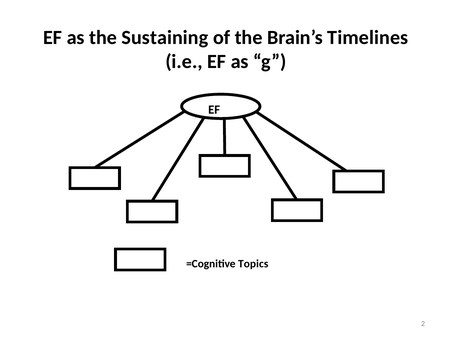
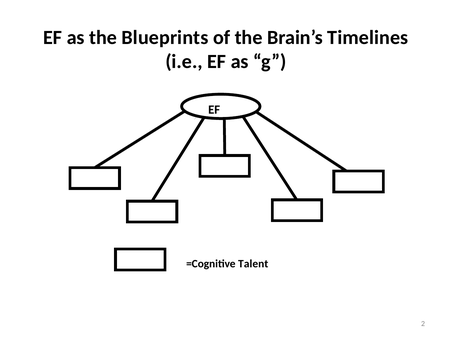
Sustaining: Sustaining -> Blueprints
Topics: Topics -> Talent
